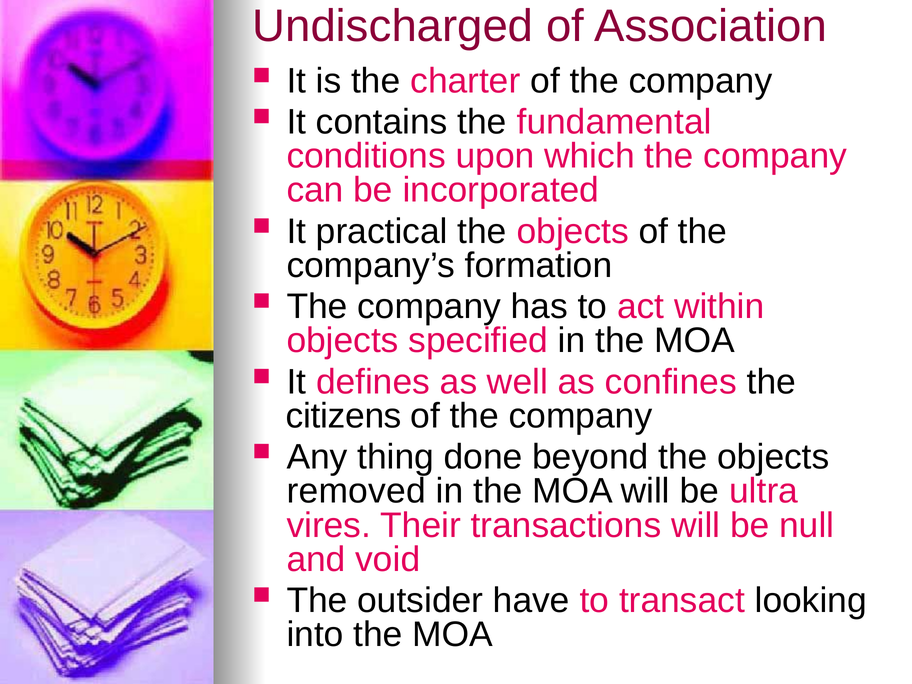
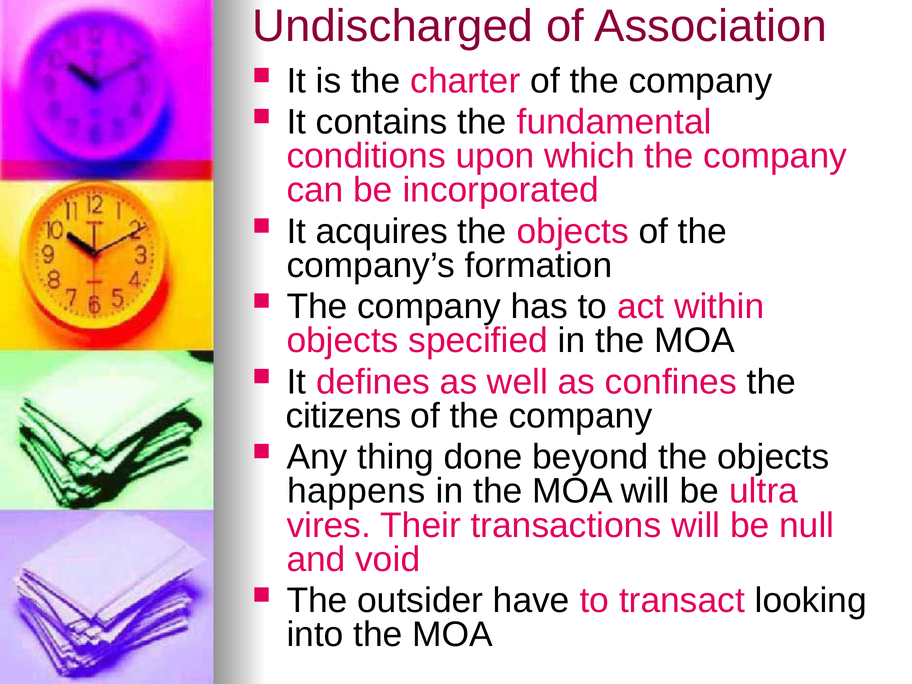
practical: practical -> acquires
removed: removed -> happens
